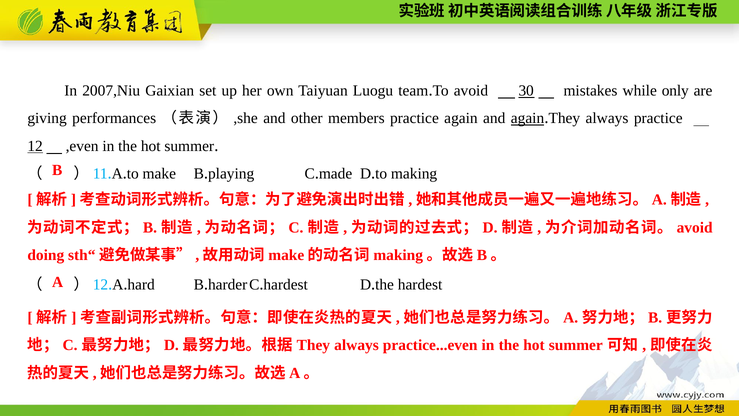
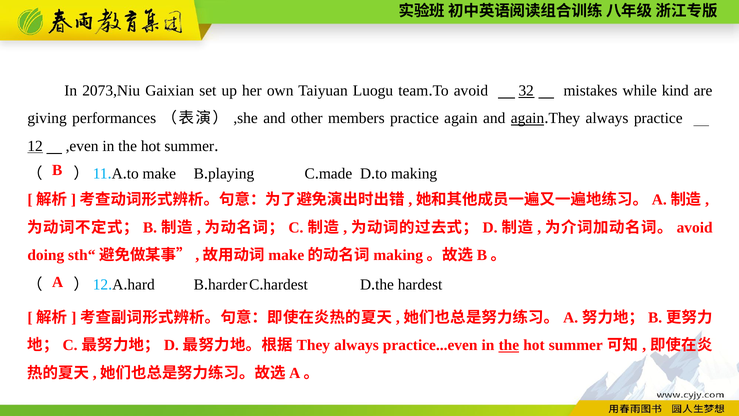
2007,Niu: 2007,Niu -> 2073,Niu
30: 30 -> 32
only: only -> kind
the at (509, 345) underline: none -> present
